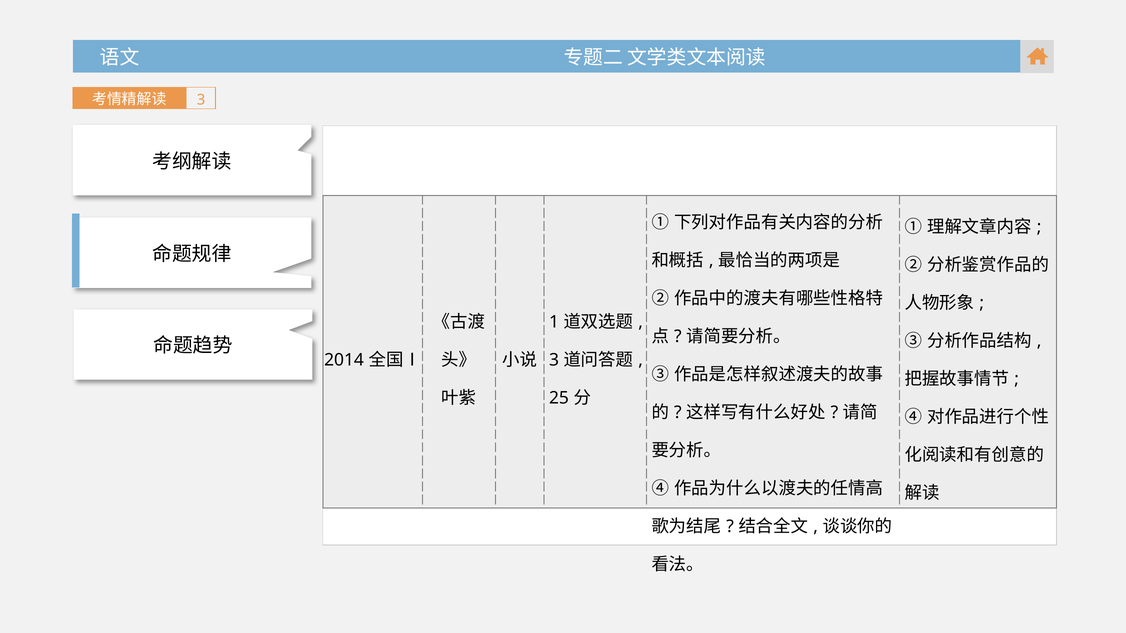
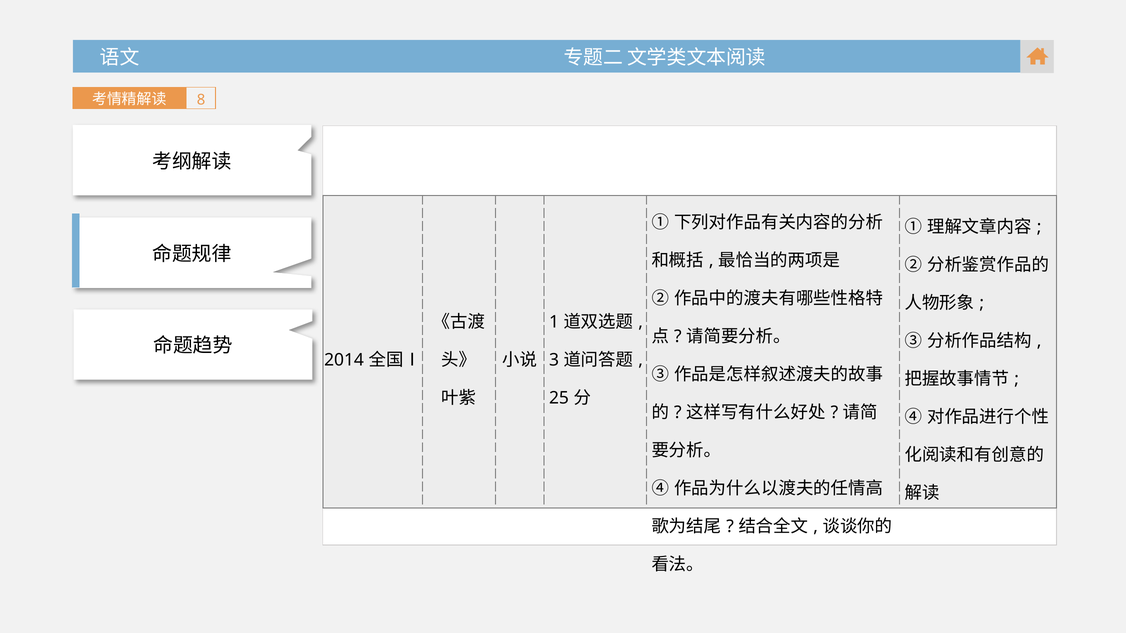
3 at (201, 100): 3 -> 8
